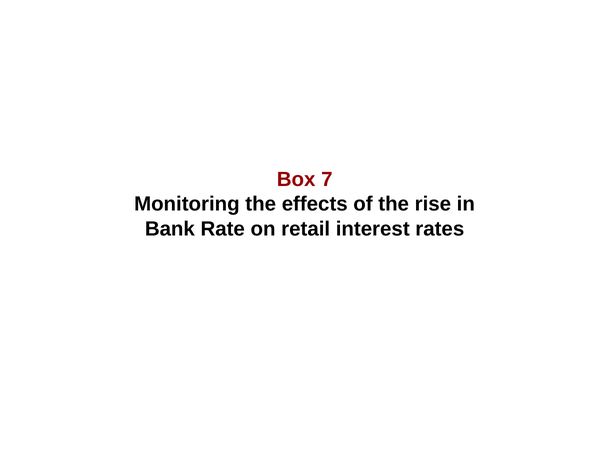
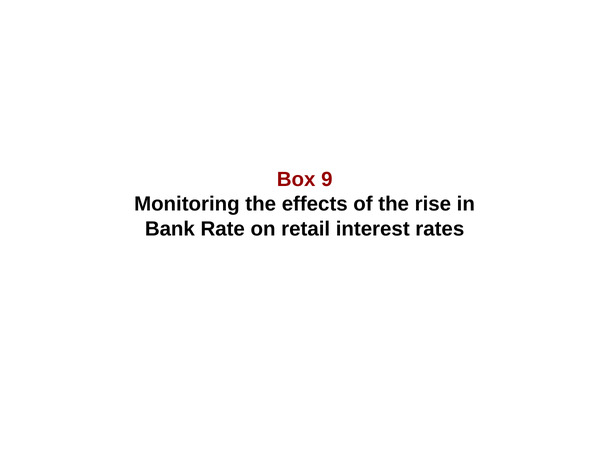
7: 7 -> 9
